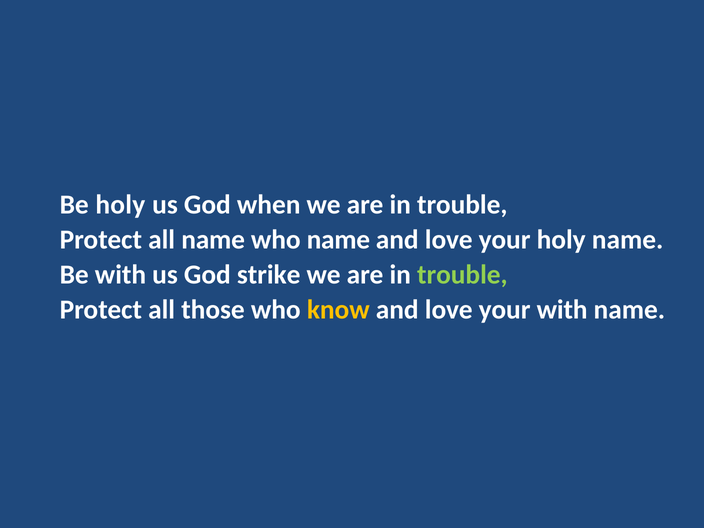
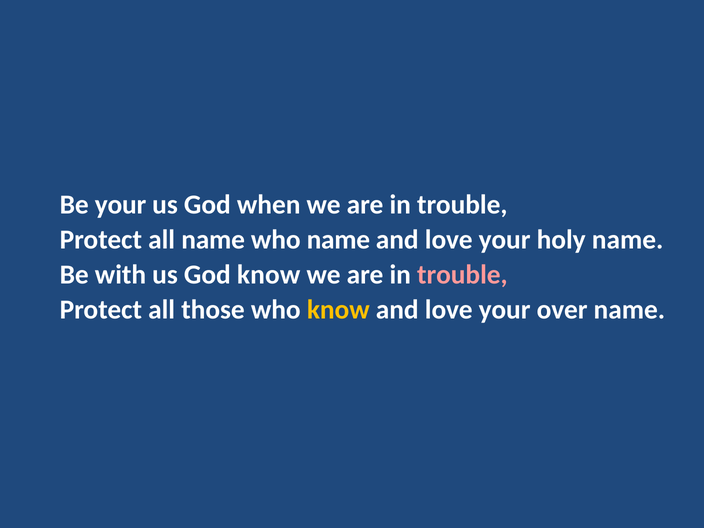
Be holy: holy -> your
God strike: strike -> know
trouble at (462, 275) colour: light green -> pink
your with: with -> over
